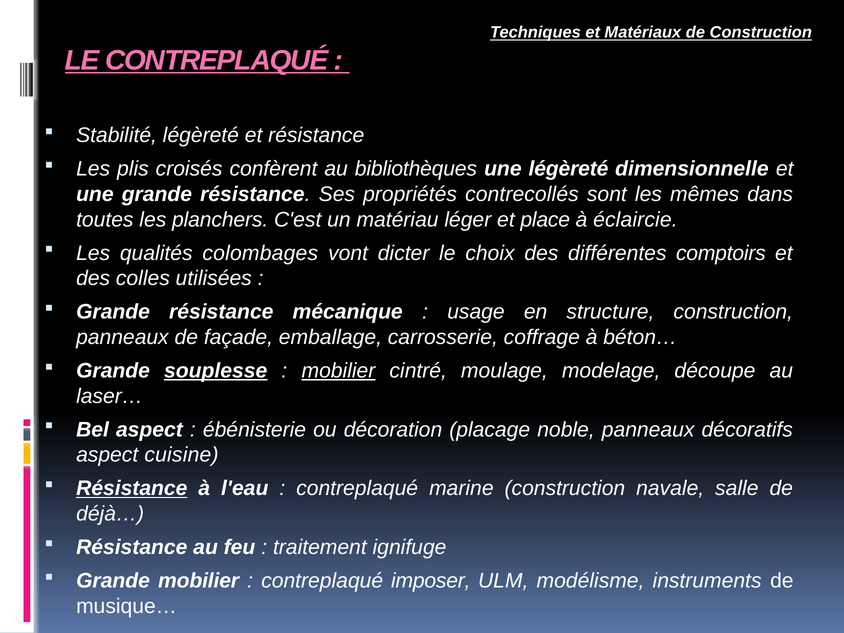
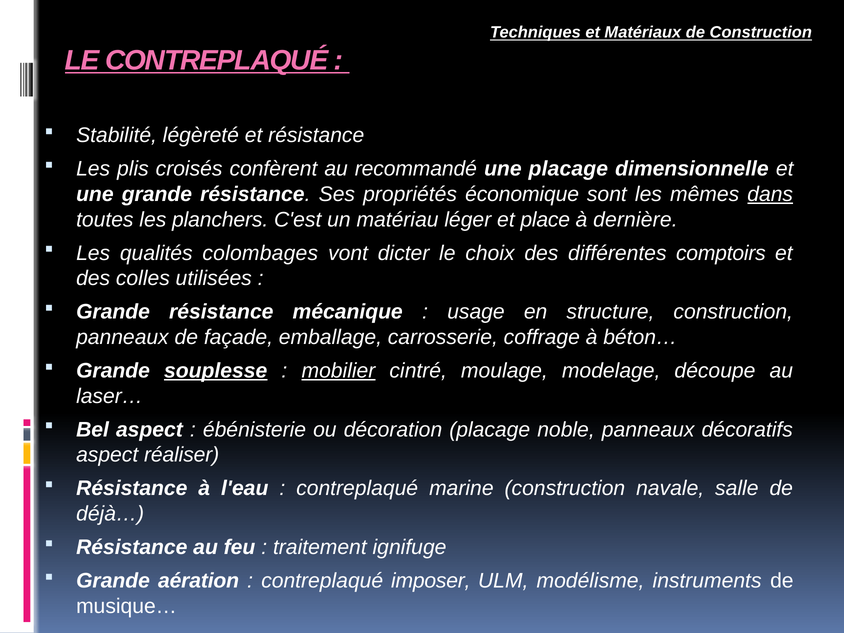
bibliothèques: bibliothèques -> recommandé
une légèreté: légèreté -> placage
contrecollés: contrecollés -> économique
dans underline: none -> present
éclaircie: éclaircie -> dernière
cuisine: cuisine -> réaliser
Résistance at (132, 488) underline: present -> none
Grande mobilier: mobilier -> aération
